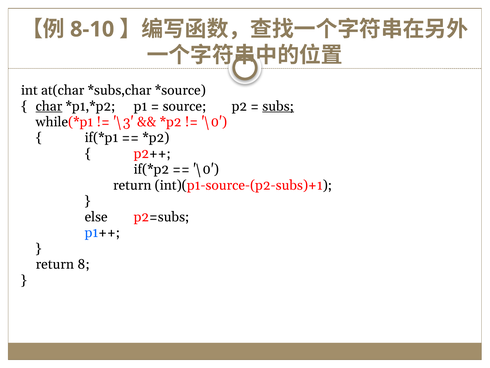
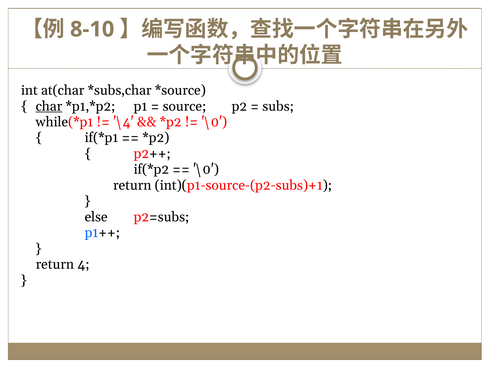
subs underline: present -> none
\3: \3 -> \4
8: 8 -> 4
